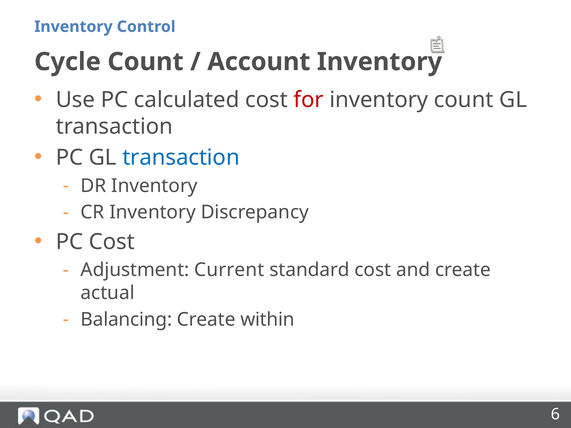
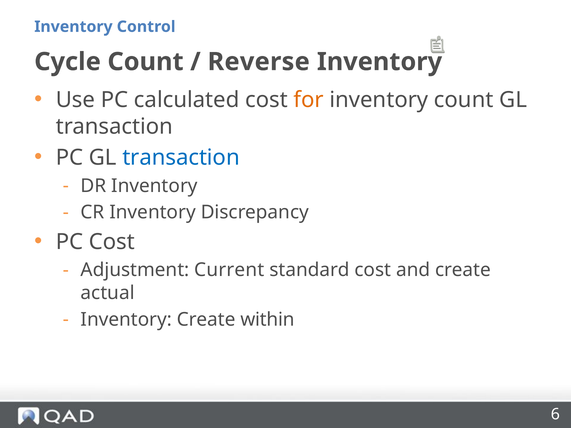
Account: Account -> Reverse
for colour: red -> orange
Balancing at (126, 320): Balancing -> Inventory
